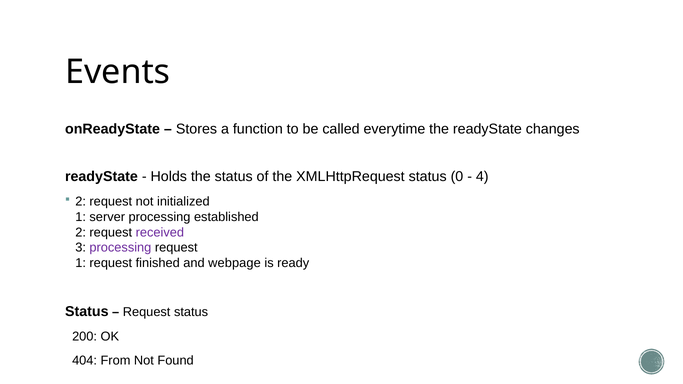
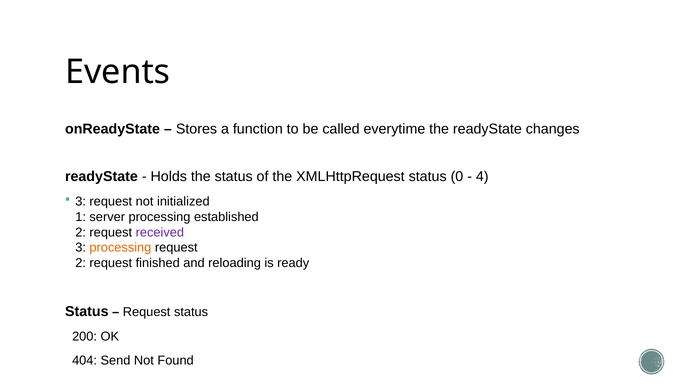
2 at (81, 202): 2 -> 3
processing at (120, 248) colour: purple -> orange
1 at (81, 263): 1 -> 2
webpage: webpage -> reloading
From: From -> Send
